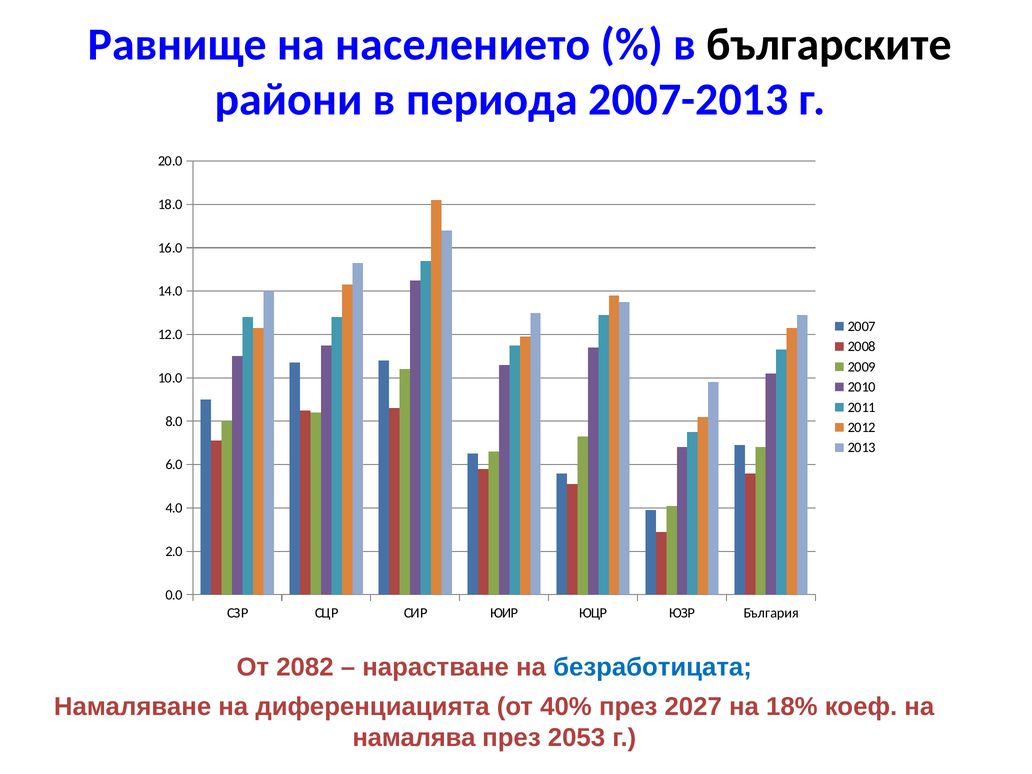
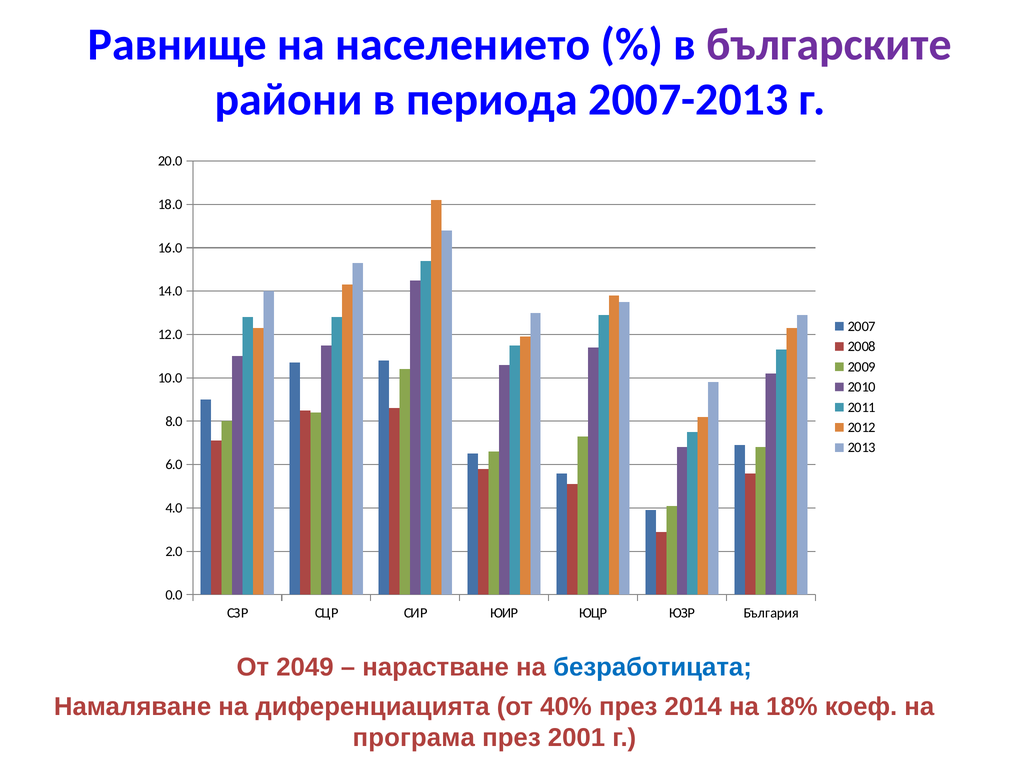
българските colour: black -> purple
2082: 2082 -> 2049
2027: 2027 -> 2014
намалява: намалява -> програма
2053: 2053 -> 2001
